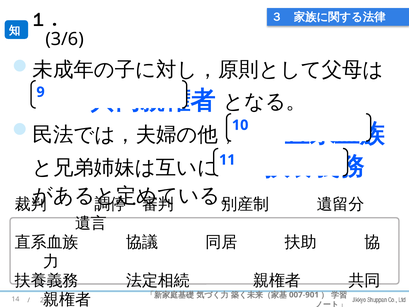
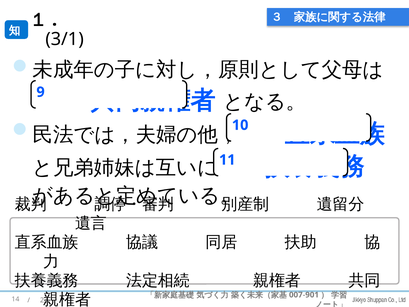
3/6: 3/6 -> 3/1
